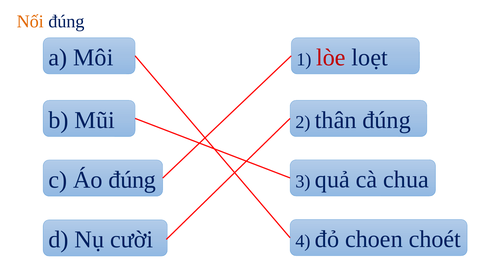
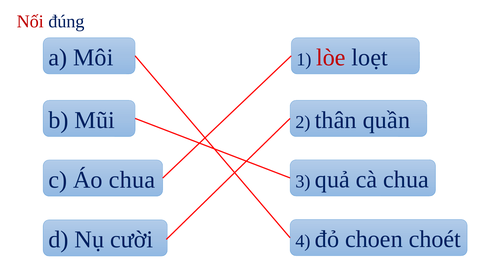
Nối colour: orange -> red
thân đúng: đúng -> quần
Áo đúng: đúng -> chua
